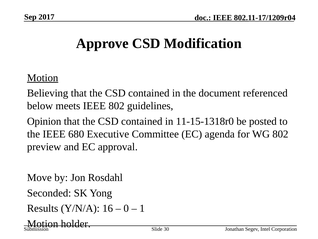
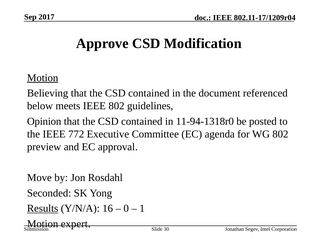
11-15-1318r0: 11-15-1318r0 -> 11-94-1318r0
680: 680 -> 772
Results underline: none -> present
holder: holder -> expert
